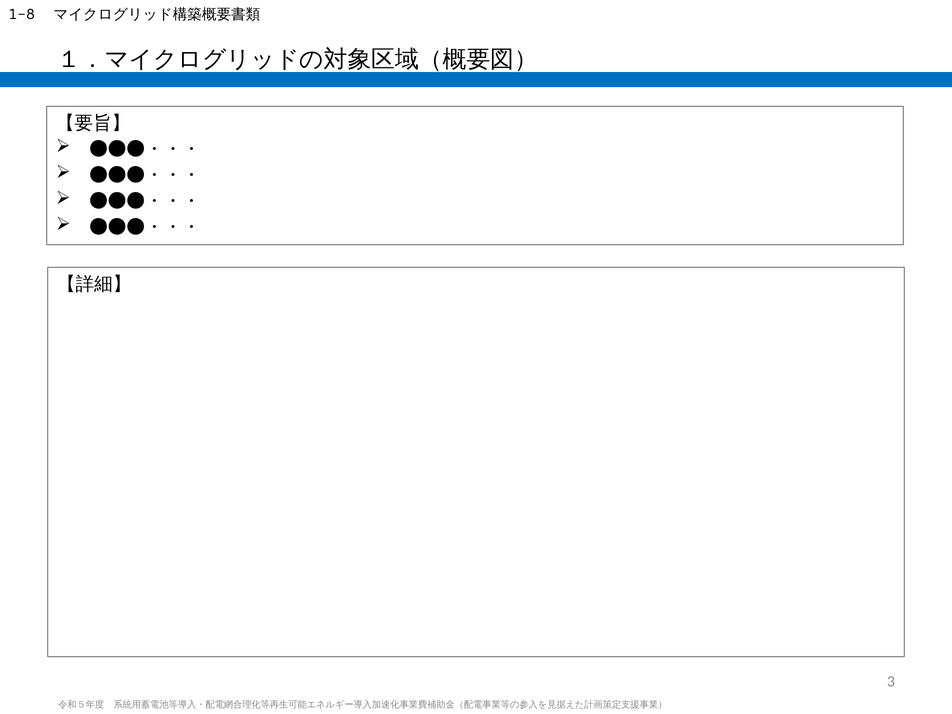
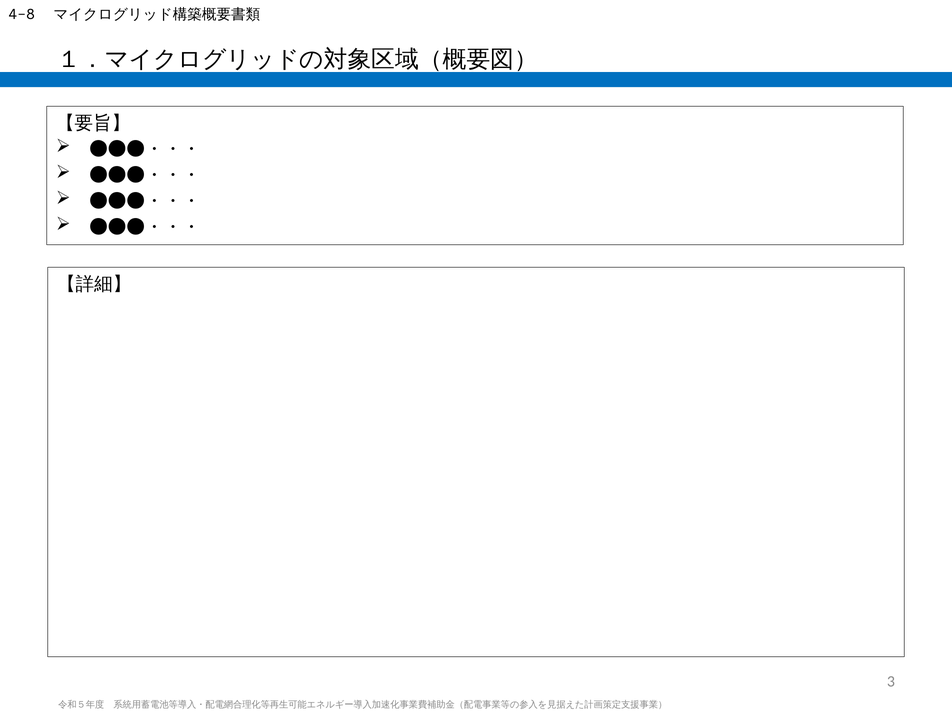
1-8: 1-8 -> 4-8
